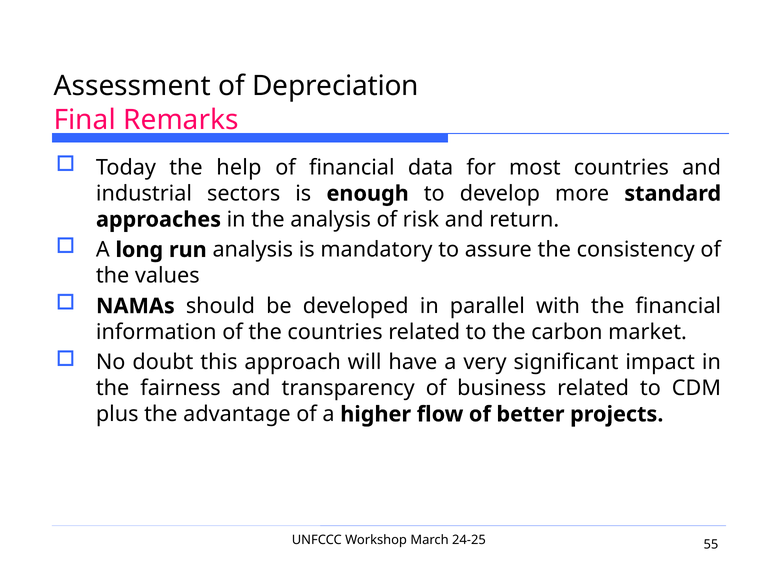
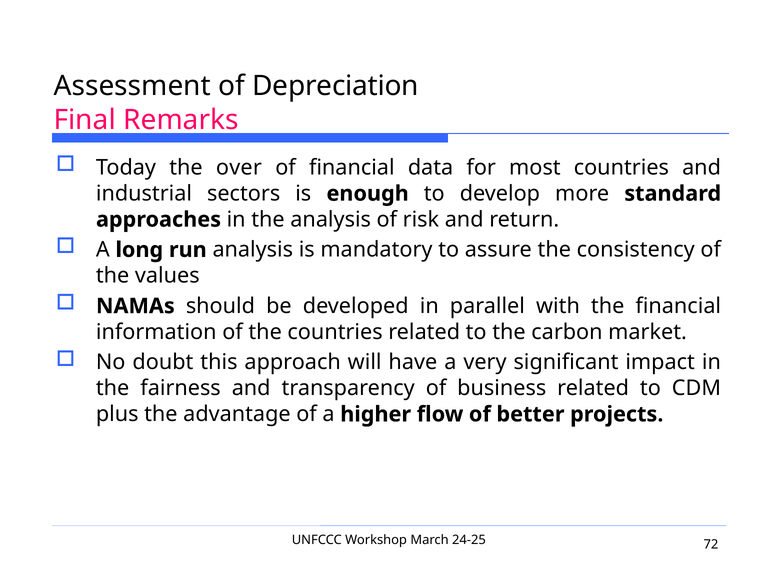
help: help -> over
55: 55 -> 72
